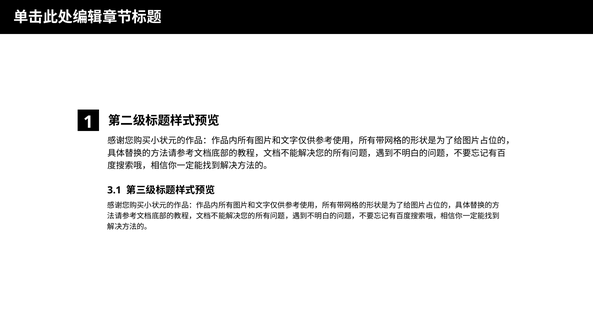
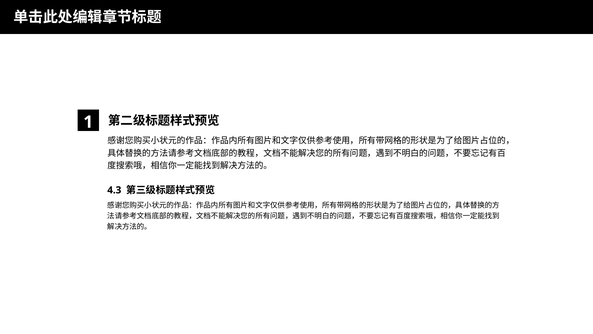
3.1: 3.1 -> 4.3
